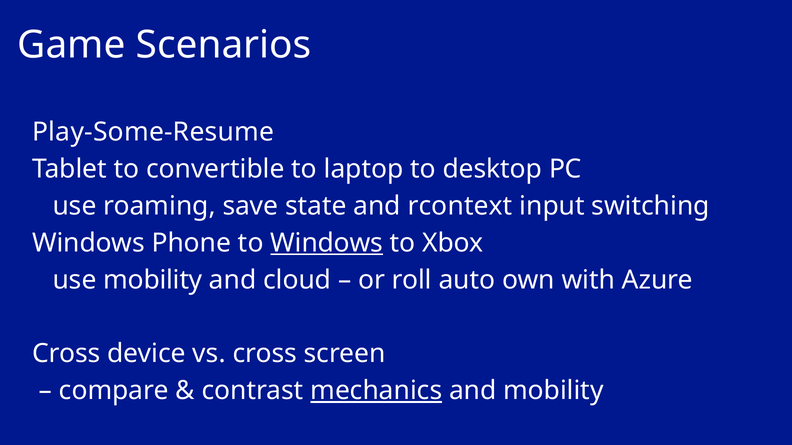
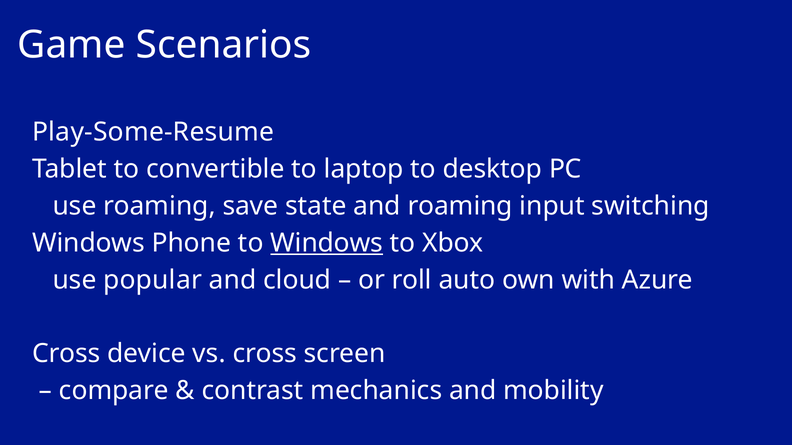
and rcontext: rcontext -> roaming
use mobility: mobility -> popular
mechanics underline: present -> none
